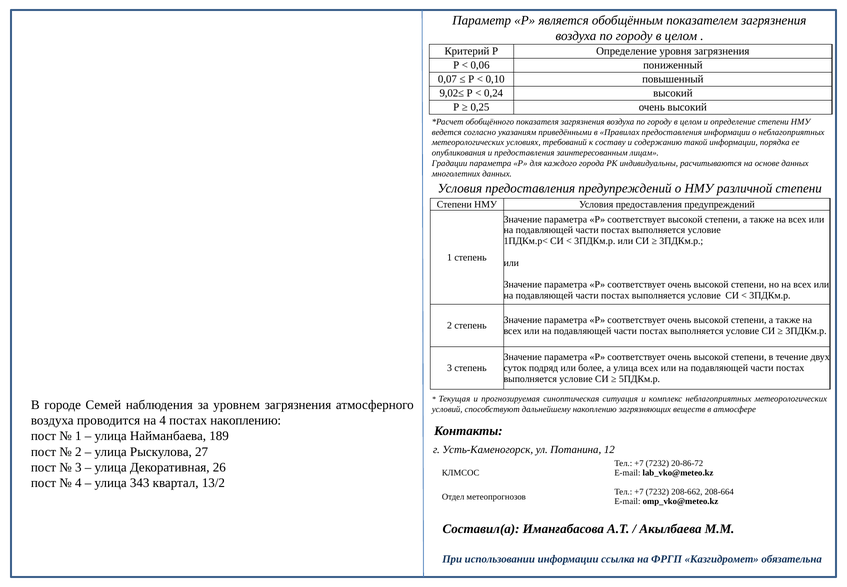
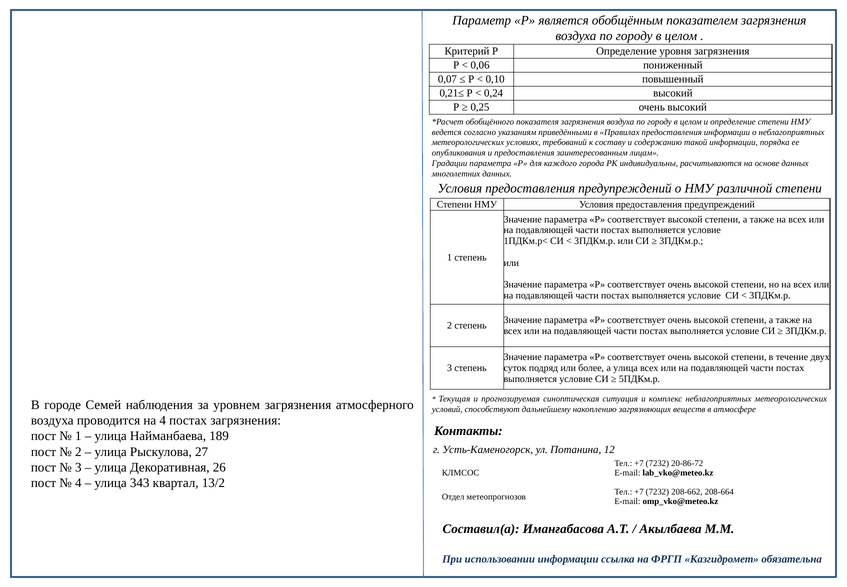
9,02≤: 9,02≤ -> 0,21≤
постах накоплению: накоплению -> загрязнения
